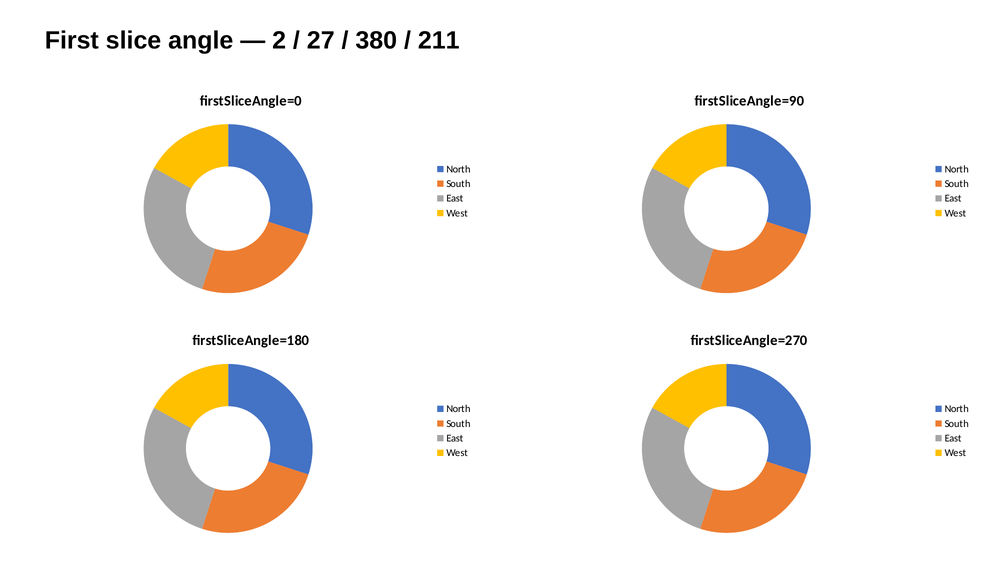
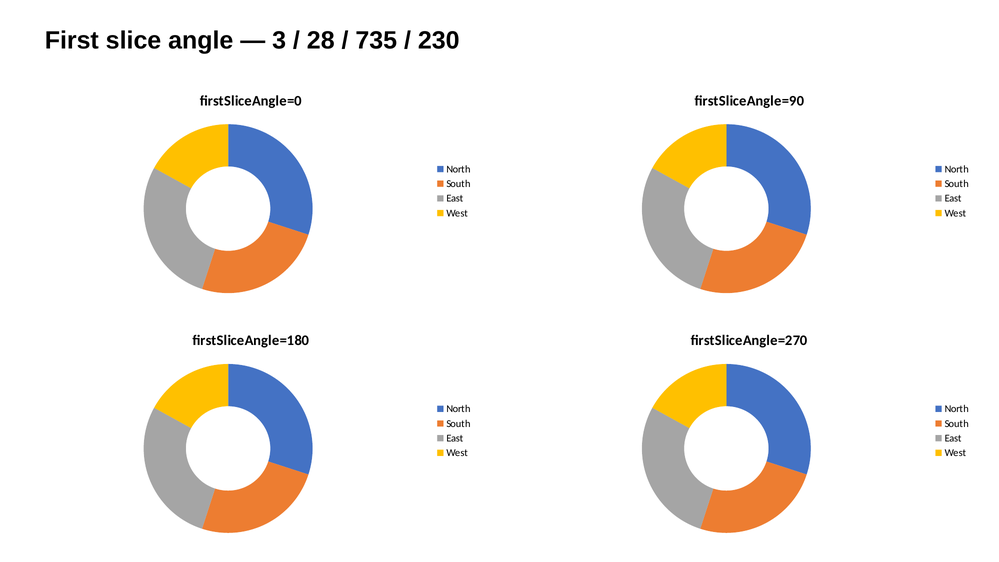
2: 2 -> 3
27: 27 -> 28
380: 380 -> 735
211: 211 -> 230
